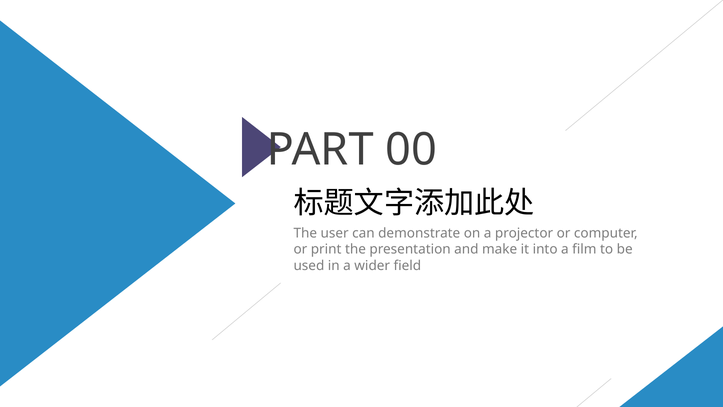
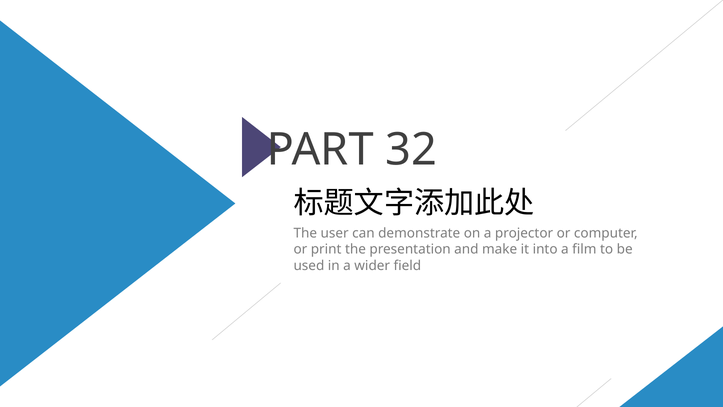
00: 00 -> 32
